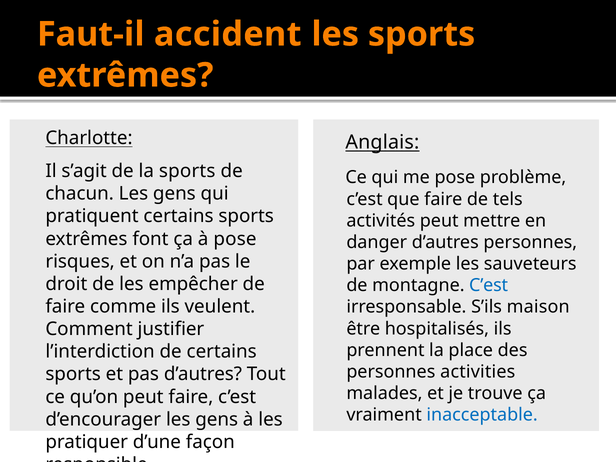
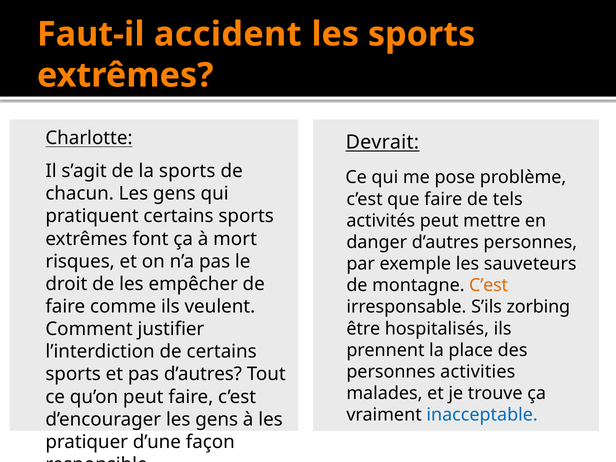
Anglais: Anglais -> Devrait
à pose: pose -> mort
C’est at (489, 286) colour: blue -> orange
maison: maison -> zorbing
